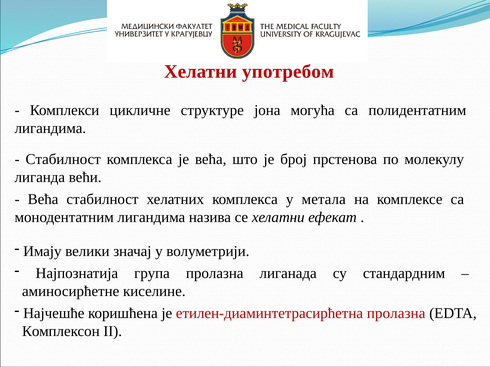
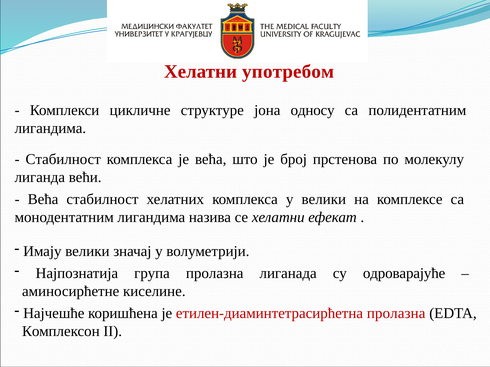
могућа: могућа -> односу
у метала: метала -> велики
стандардним: стандардним -> одроварајуће
